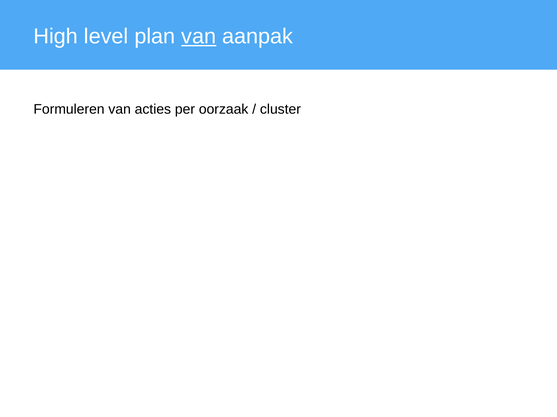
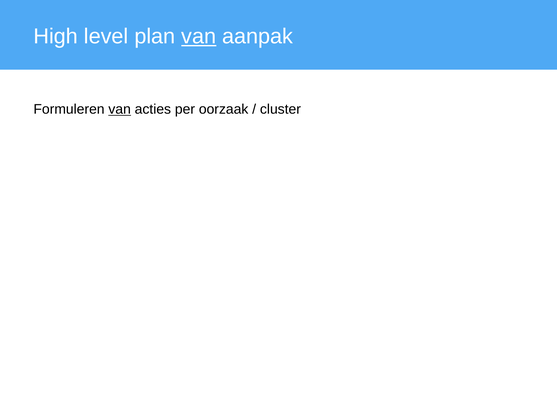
van at (120, 110) underline: none -> present
